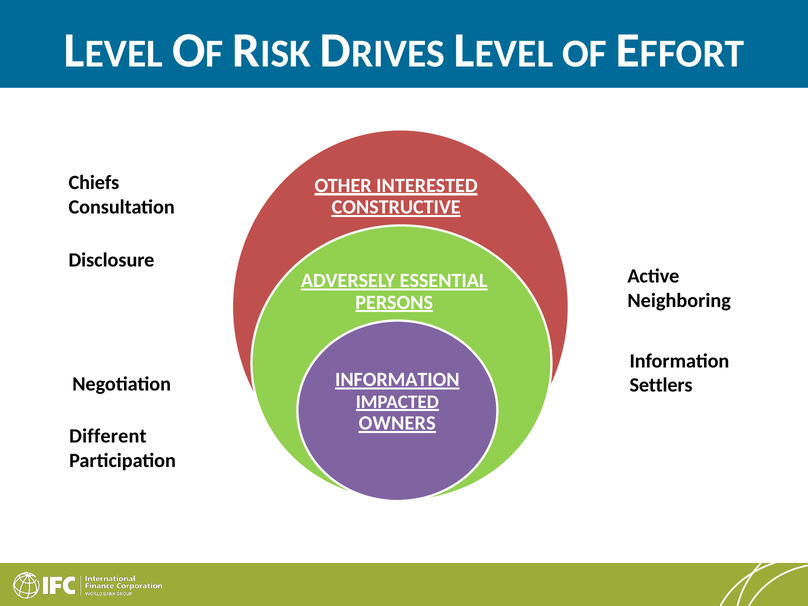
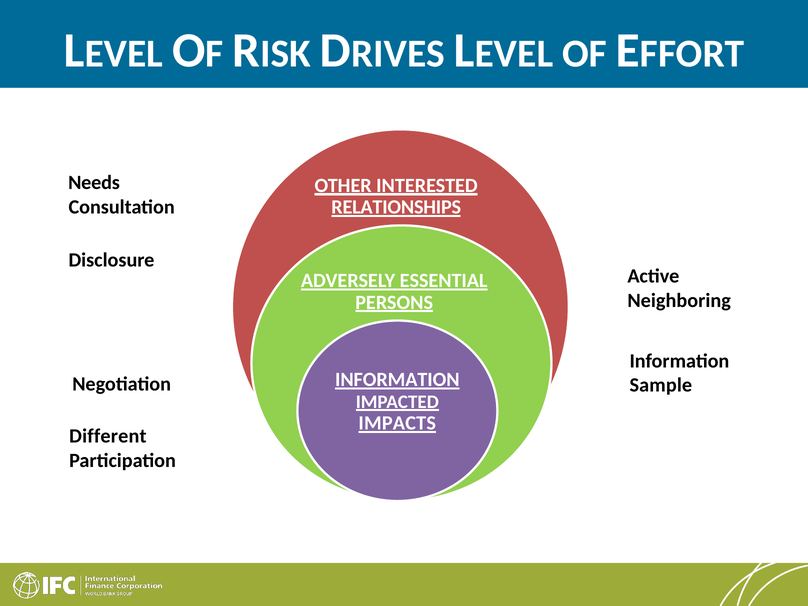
Chiefs: Chiefs -> Needs
CONSTRUCTIVE: CONSTRUCTIVE -> RELATIONSHIPS
Settlers: Settlers -> Sample
OWNERS: OWNERS -> IMPACTS
